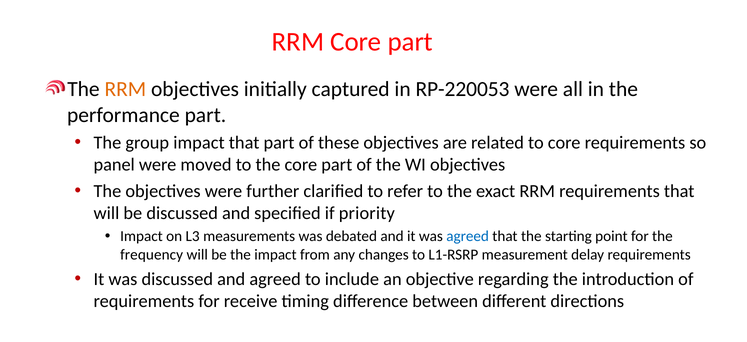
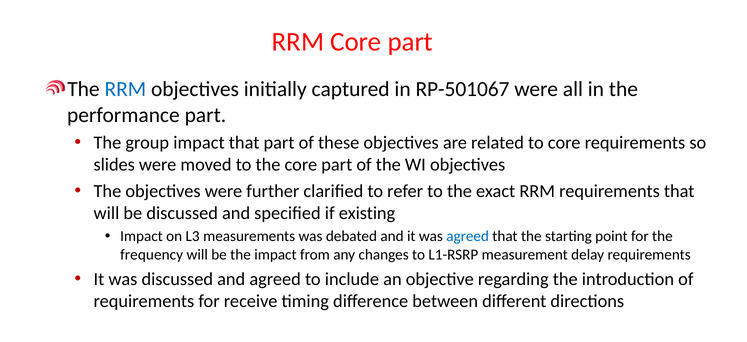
RRM at (125, 89) colour: orange -> blue
RP-220053: RP-220053 -> RP-501067
panel: panel -> slides
priority: priority -> existing
